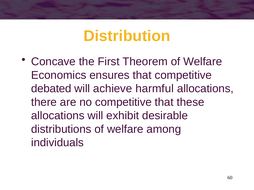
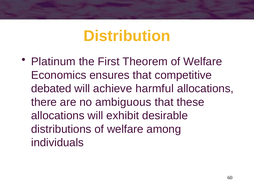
Concave: Concave -> Platinum
no competitive: competitive -> ambiguous
